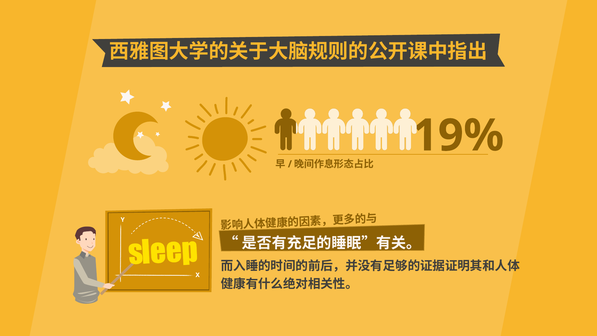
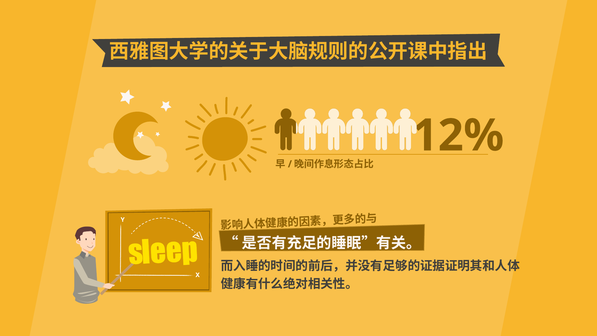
19%: 19% -> 12%
